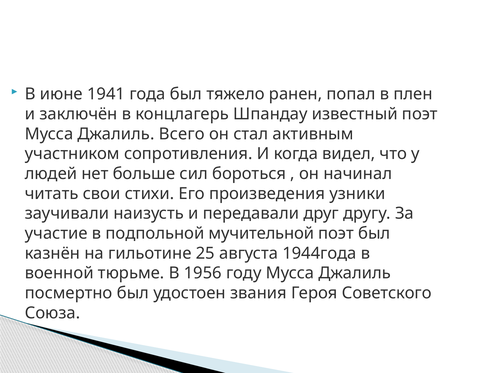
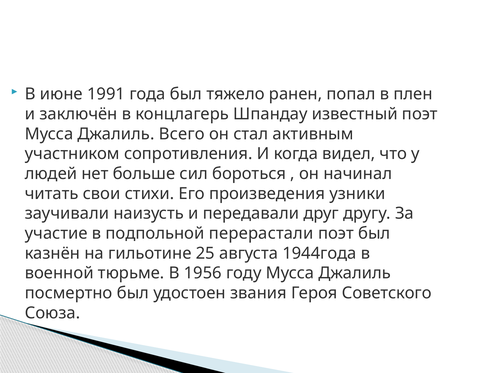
1941: 1941 -> 1991
мучительной: мучительной -> перерастали
